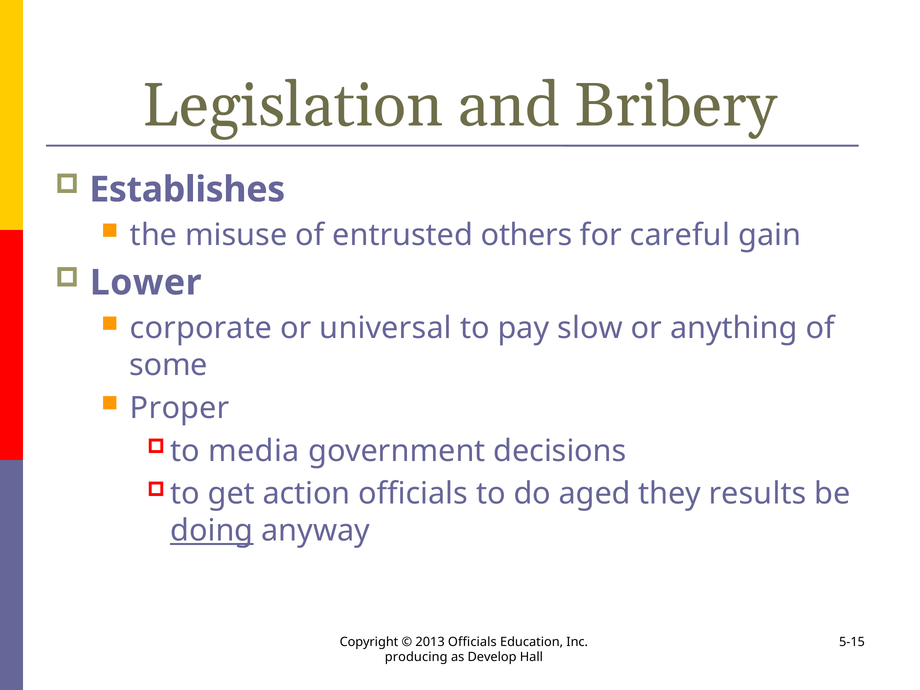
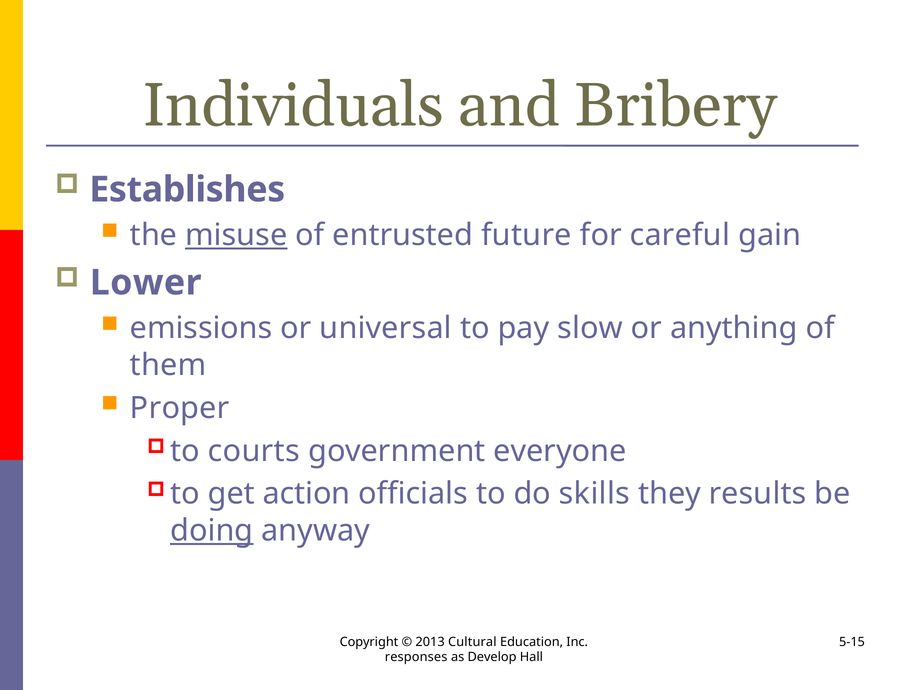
Legislation: Legislation -> Individuals
misuse underline: none -> present
others: others -> future
corporate: corporate -> emissions
some: some -> them
media: media -> courts
decisions: decisions -> everyone
aged: aged -> skills
2013 Officials: Officials -> Cultural
producing: producing -> responses
